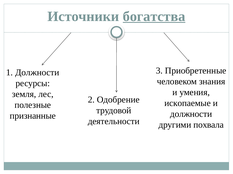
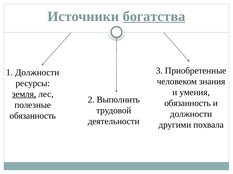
земля underline: none -> present
Одобрение: Одобрение -> Выполнить
ископаемые at (188, 104): ископаемые -> обязанность
признанные at (33, 116): признанные -> обязанность
